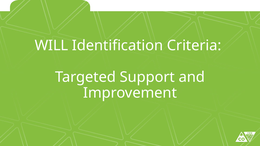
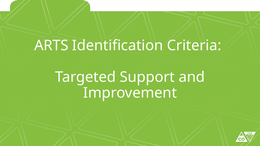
WILL: WILL -> ARTS
